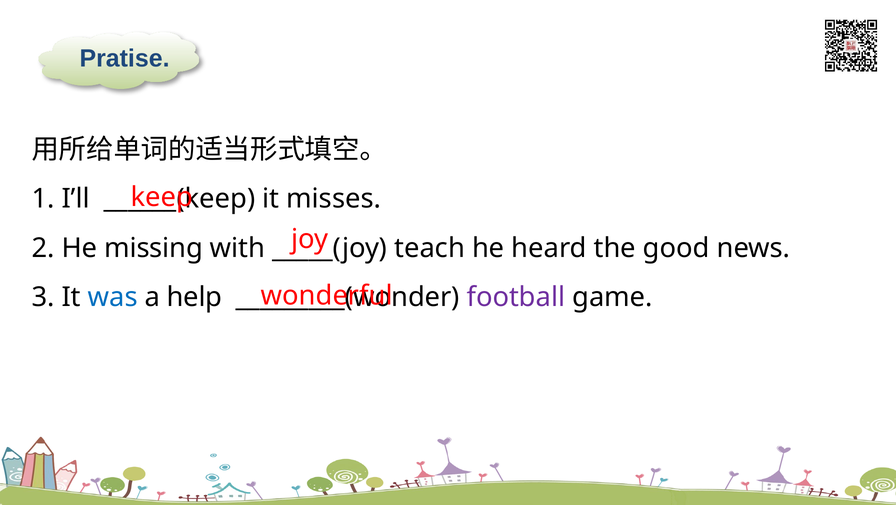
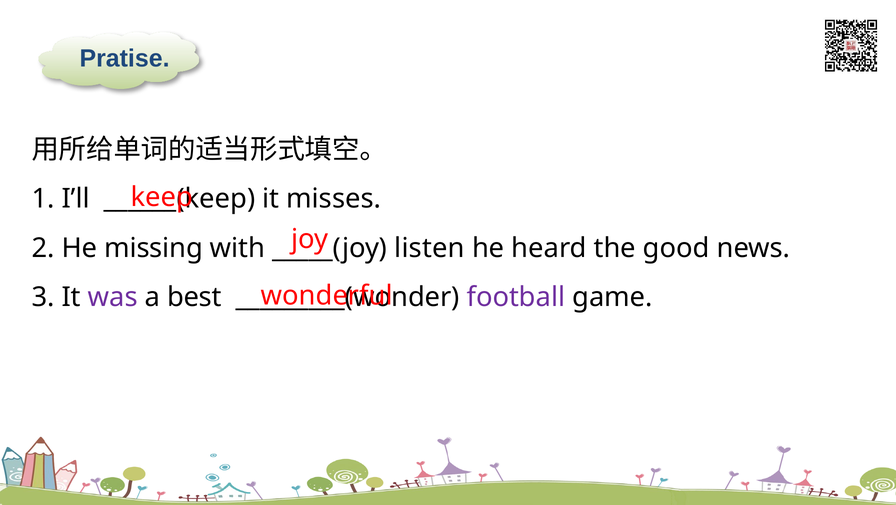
teach: teach -> listen
was colour: blue -> purple
help: help -> best
